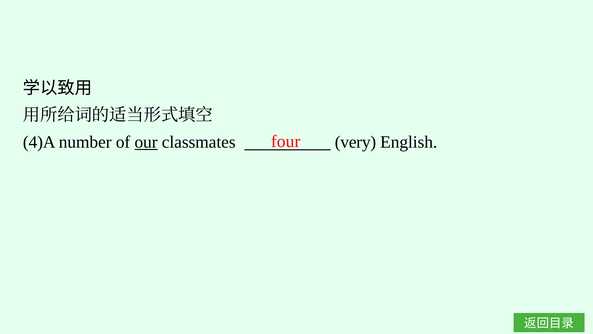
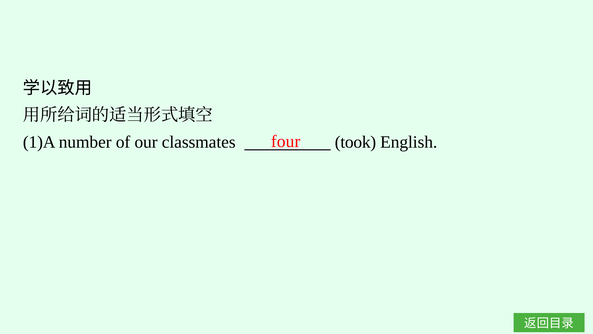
4)A: 4)A -> 1)A
our underline: present -> none
very: very -> took
